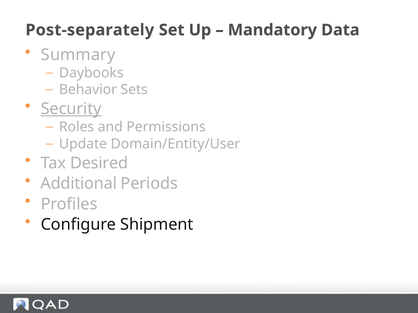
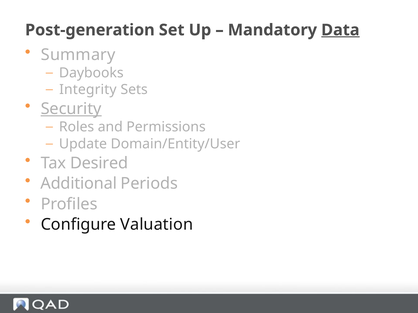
Post-separately: Post-separately -> Post-generation
Data underline: none -> present
Behavior: Behavior -> Integrity
Shipment: Shipment -> Valuation
